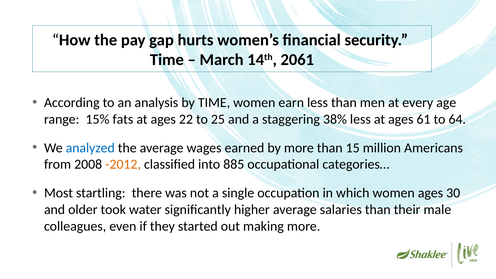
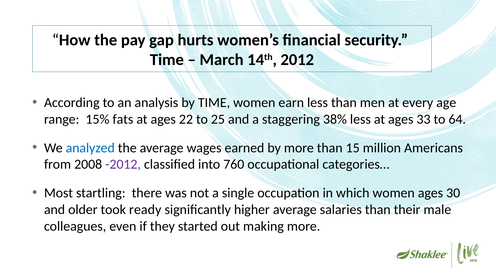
2061: 2061 -> 2012
61: 61 -> 33
-2012 colour: orange -> purple
885: 885 -> 760
water: water -> ready
